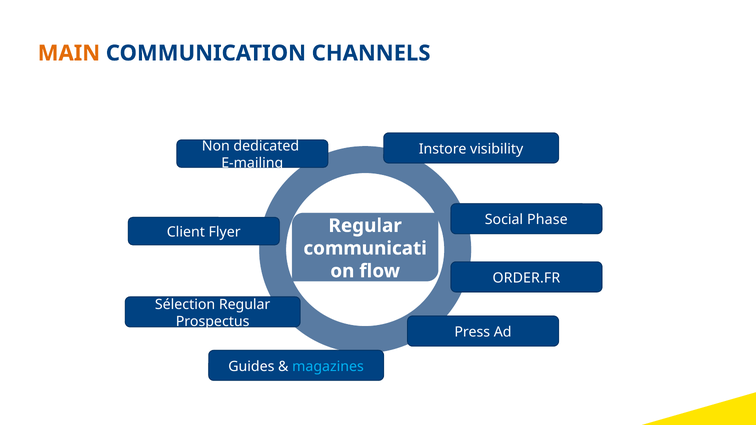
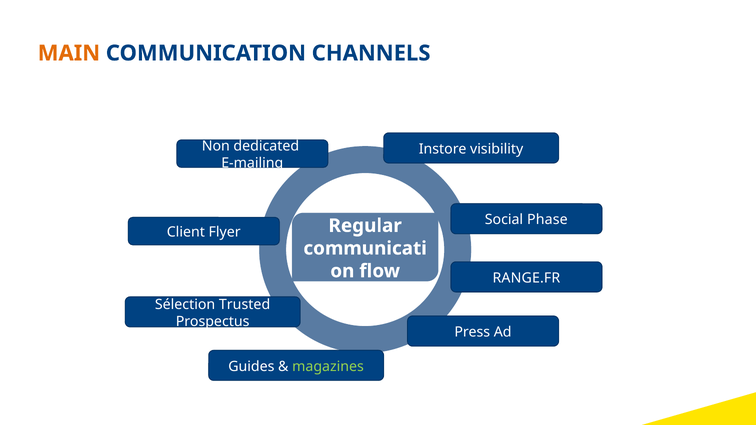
ORDER.FR: ORDER.FR -> RANGE.FR
Sélection Regular: Regular -> Trusted
magazines colour: light blue -> light green
